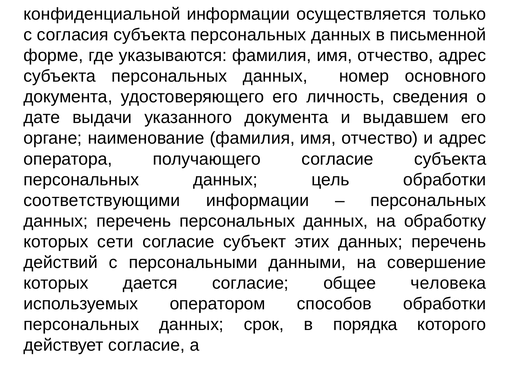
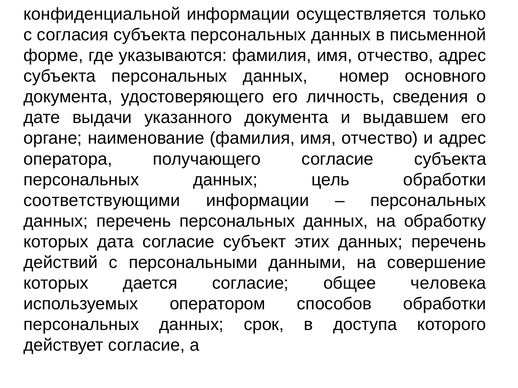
сети: сети -> дата
порядка: порядка -> доступа
